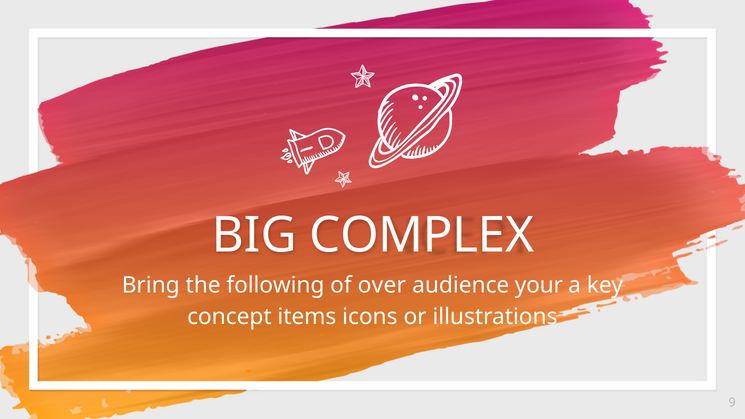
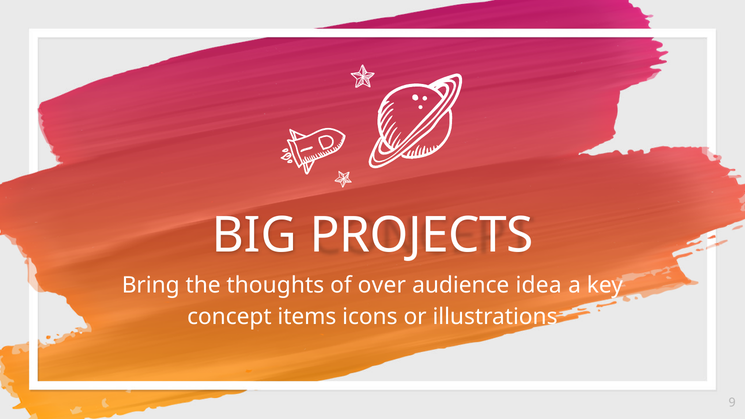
COMPLEX: COMPLEX -> PROJECTS
following: following -> thoughts
your: your -> idea
